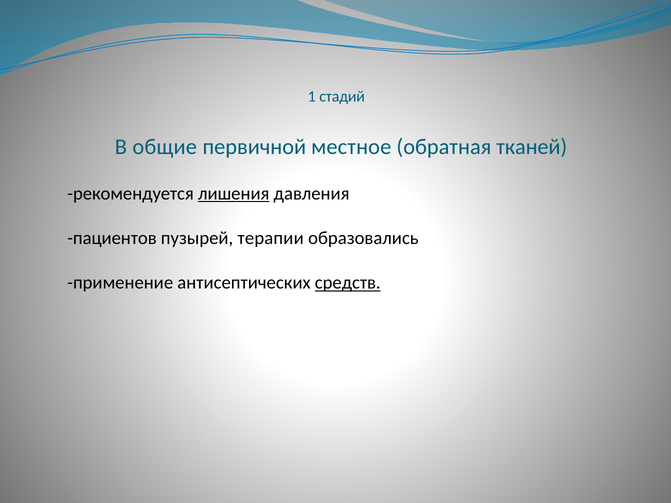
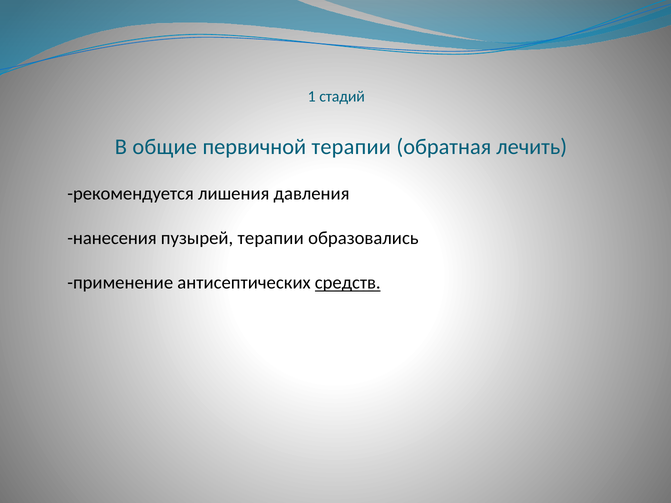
первичной местное: местное -> терапии
тканей: тканей -> лечить
лишения underline: present -> none
пациентов: пациентов -> нанесения
